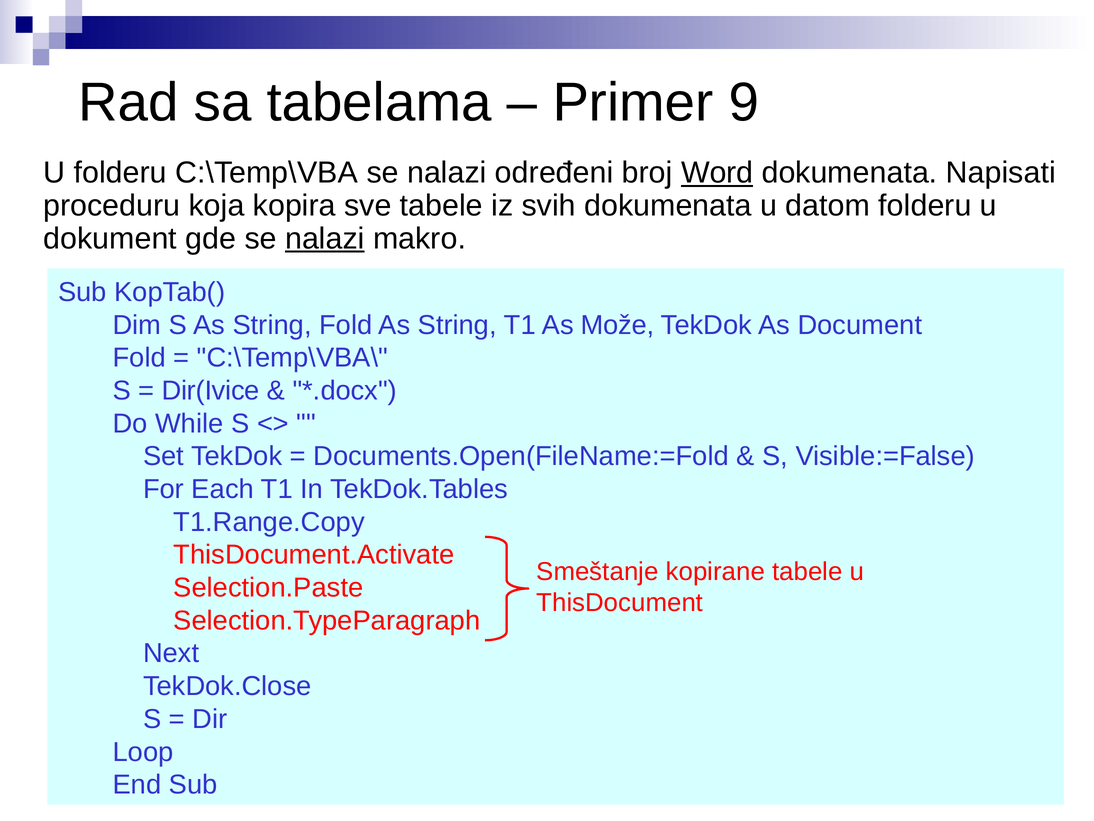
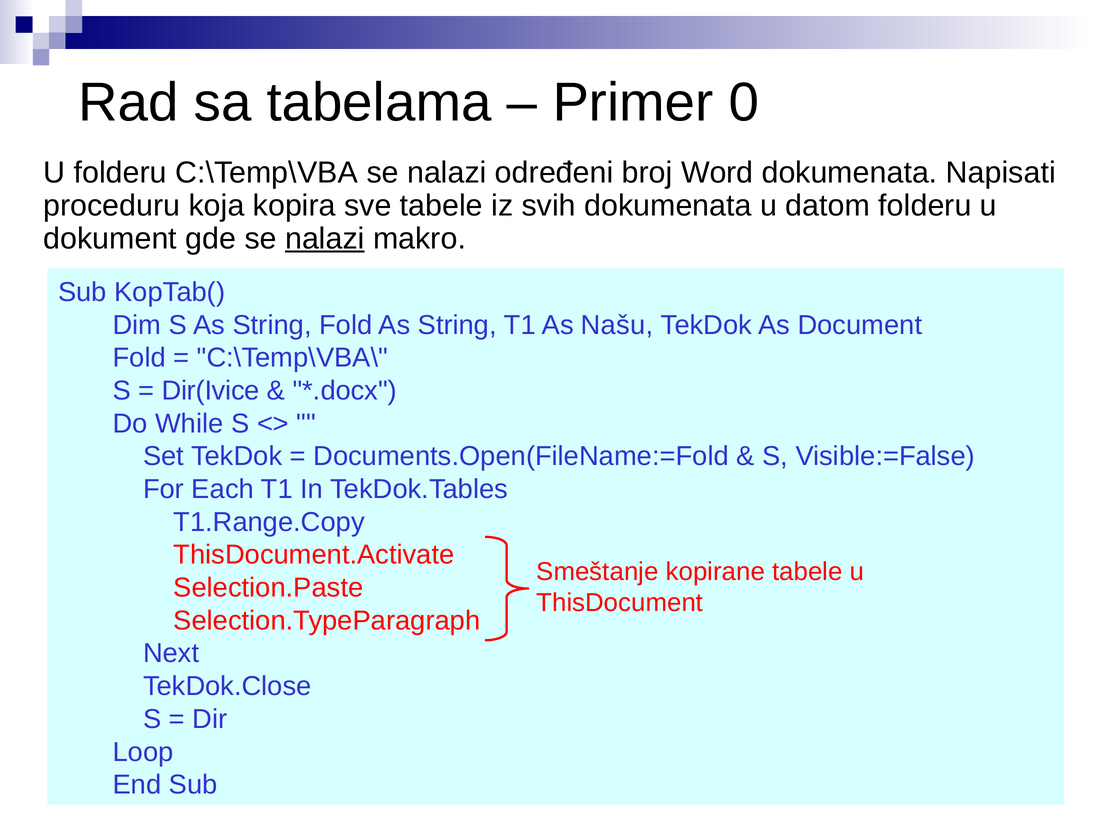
9: 9 -> 0
Word underline: present -> none
Može: Može -> Našu
